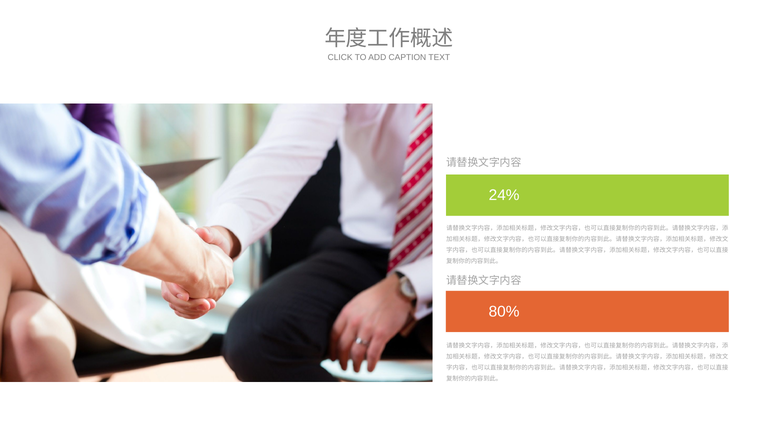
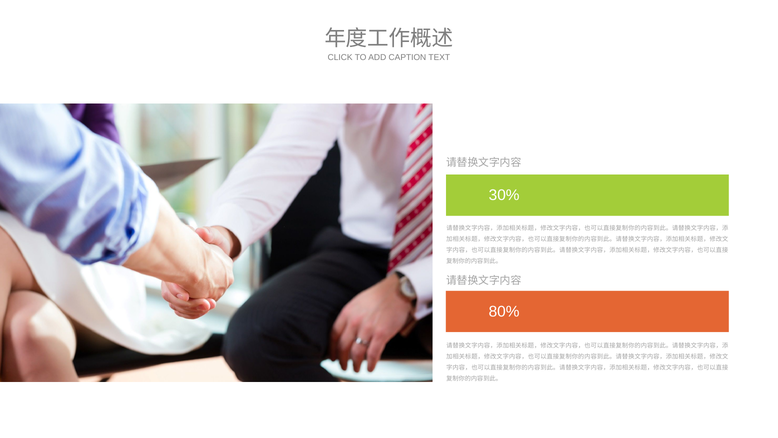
24%: 24% -> 30%
